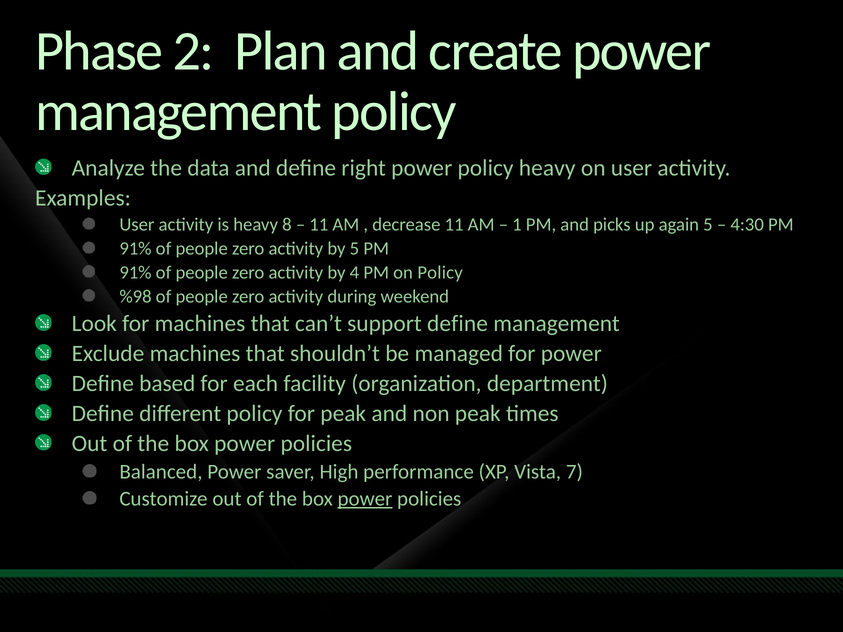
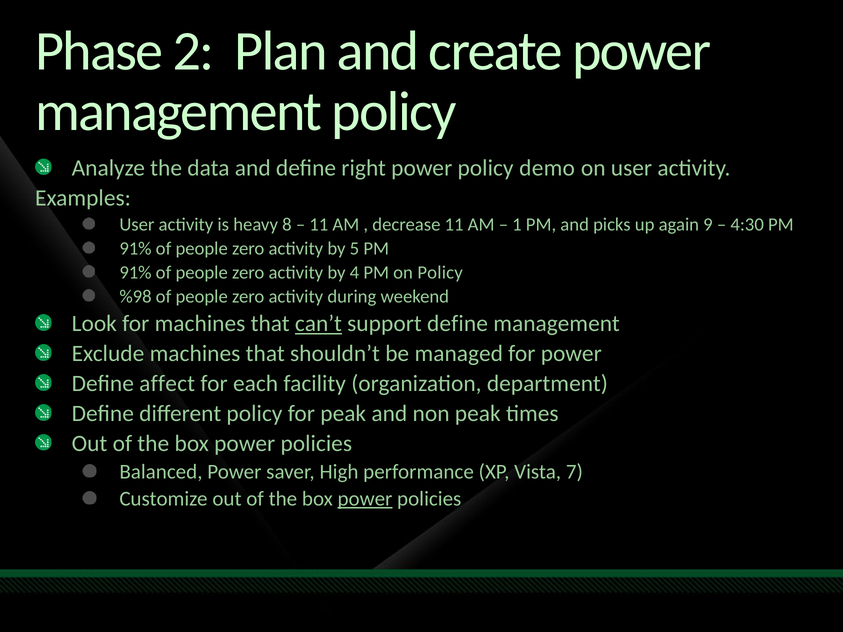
policy heavy: heavy -> demo
again 5: 5 -> 9
can’t underline: none -> present
based: based -> affect
